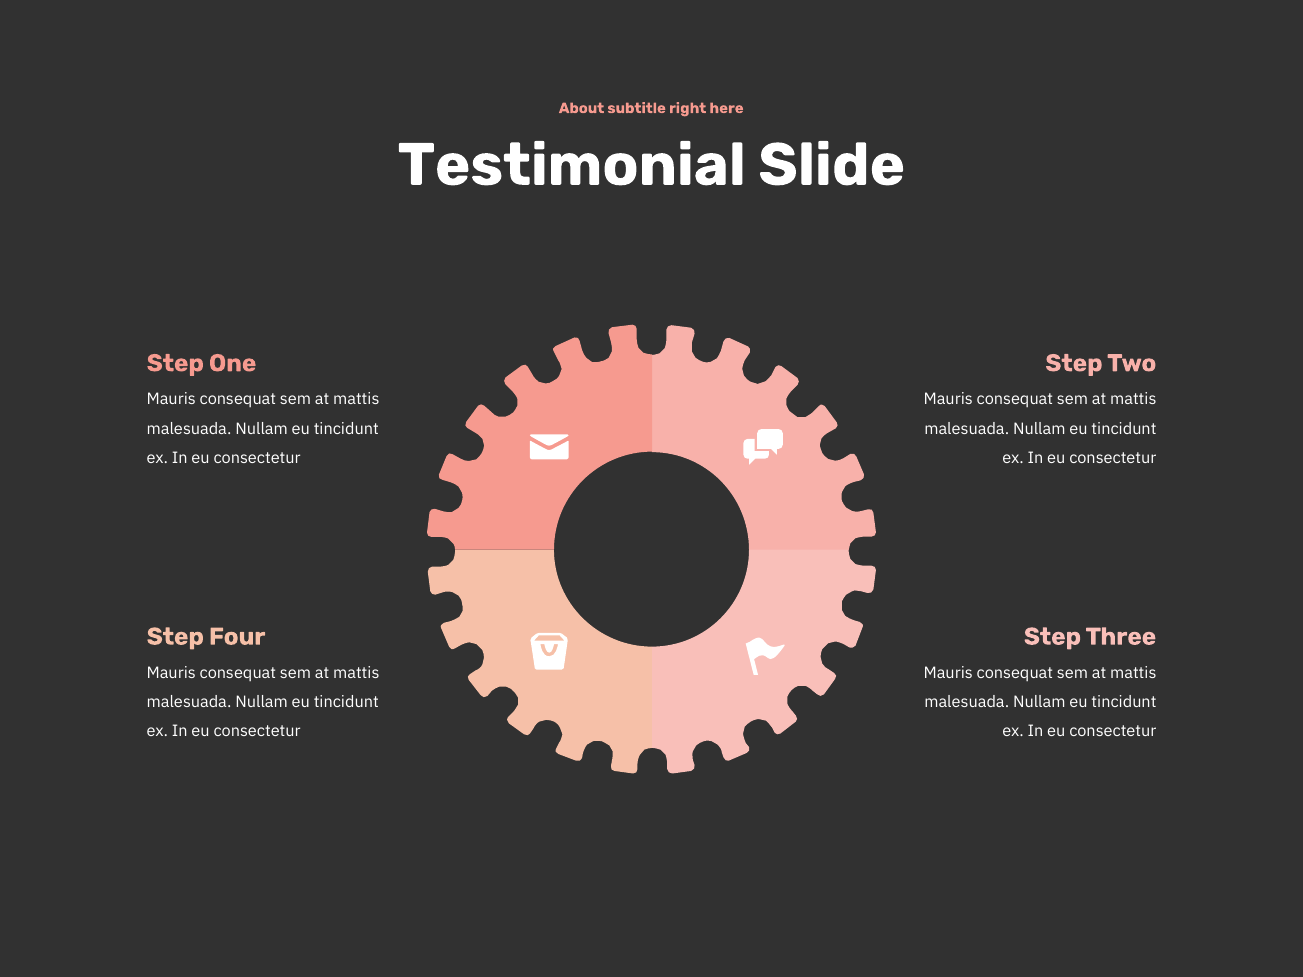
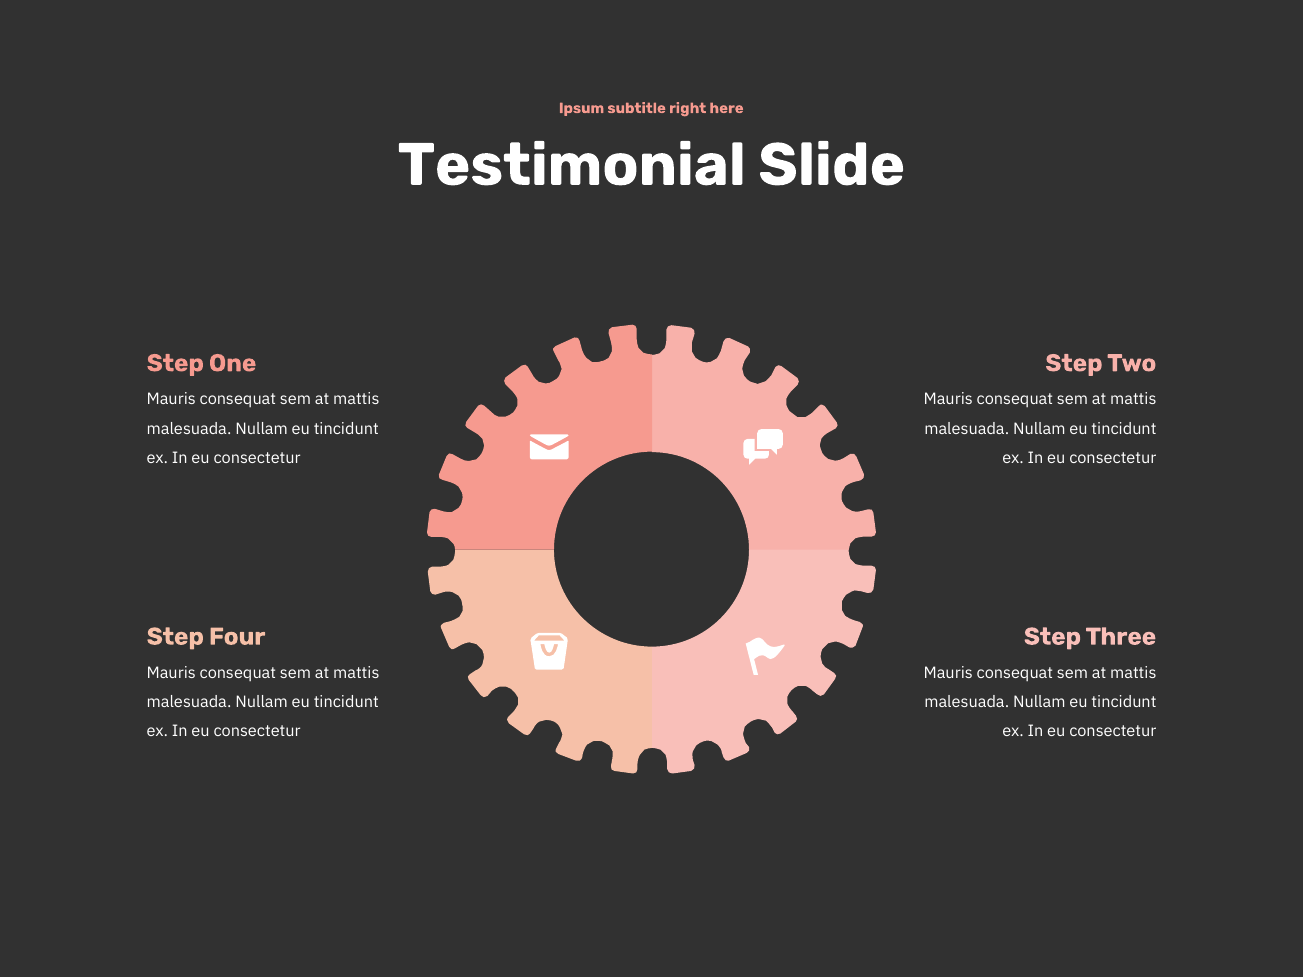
About: About -> Ipsum
